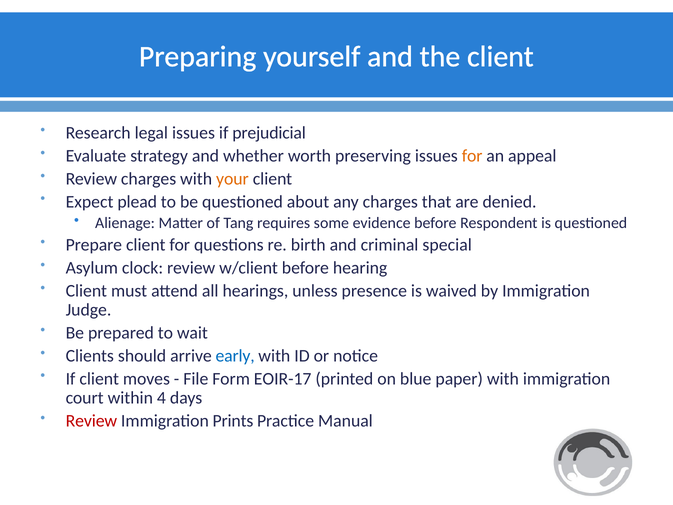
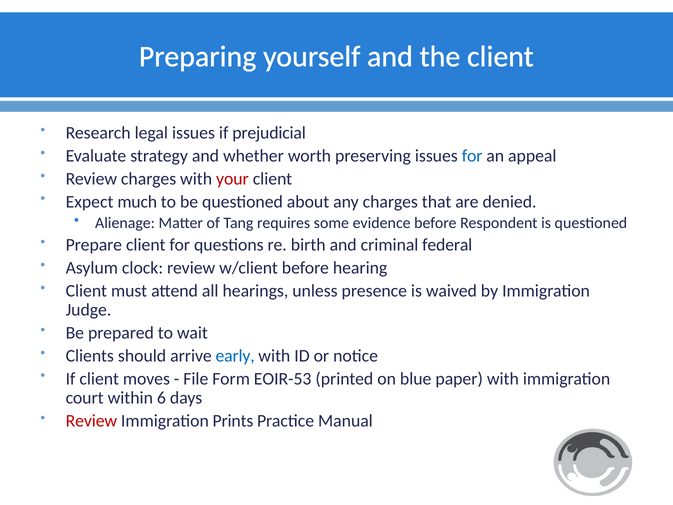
for at (472, 156) colour: orange -> blue
your colour: orange -> red
plead: plead -> much
special: special -> federal
EOIR-17: EOIR-17 -> EOIR-53
4: 4 -> 6
